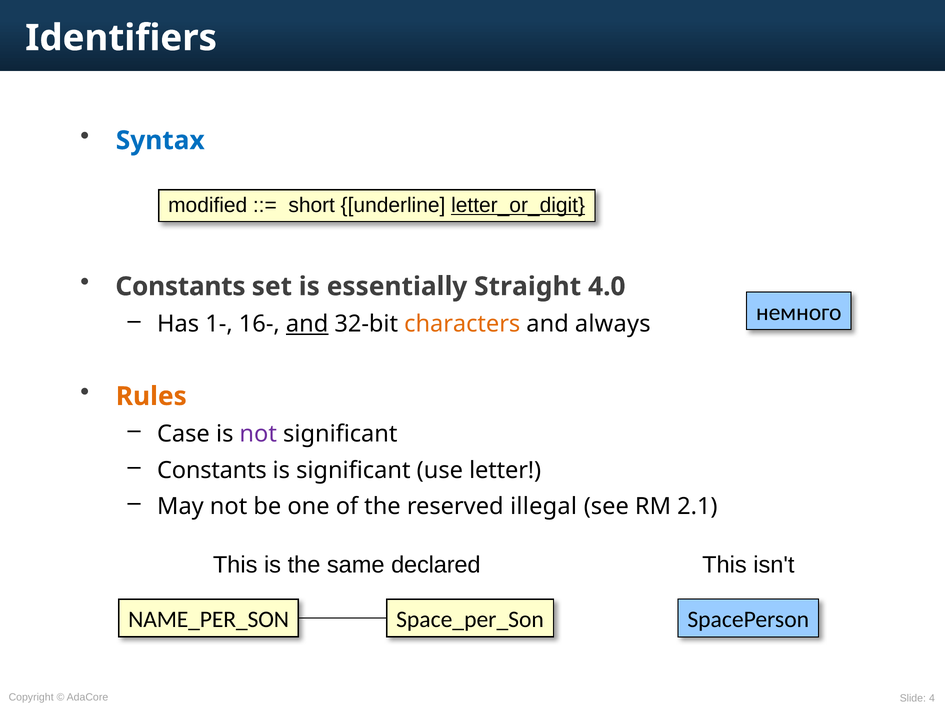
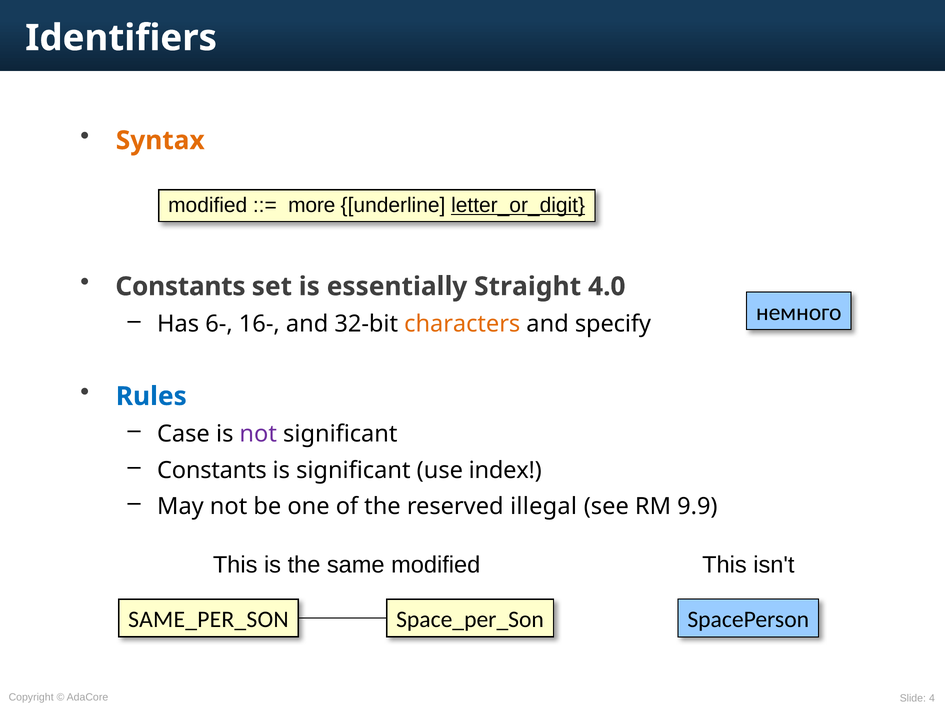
Syntax colour: blue -> orange
short: short -> more
1-: 1- -> 6-
and at (307, 324) underline: present -> none
always: always -> specify
Rules colour: orange -> blue
letter: letter -> index
2.1: 2.1 -> 9.9
same declared: declared -> modified
NAME_PER_SON: NAME_PER_SON -> SAME_PER_SON
